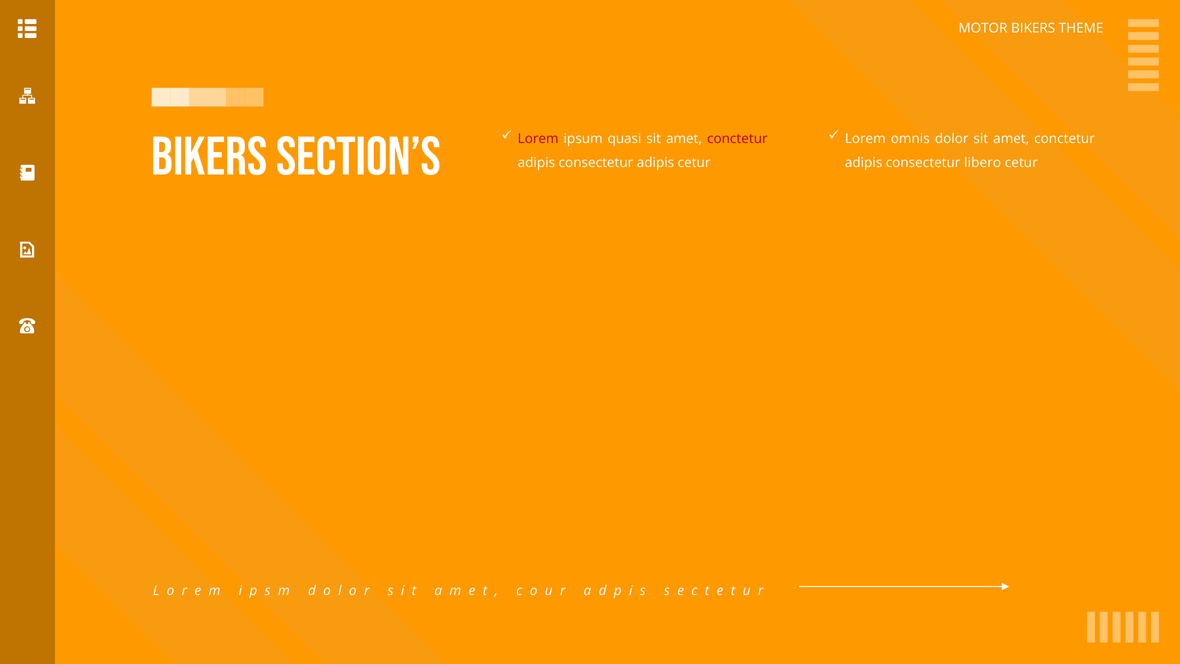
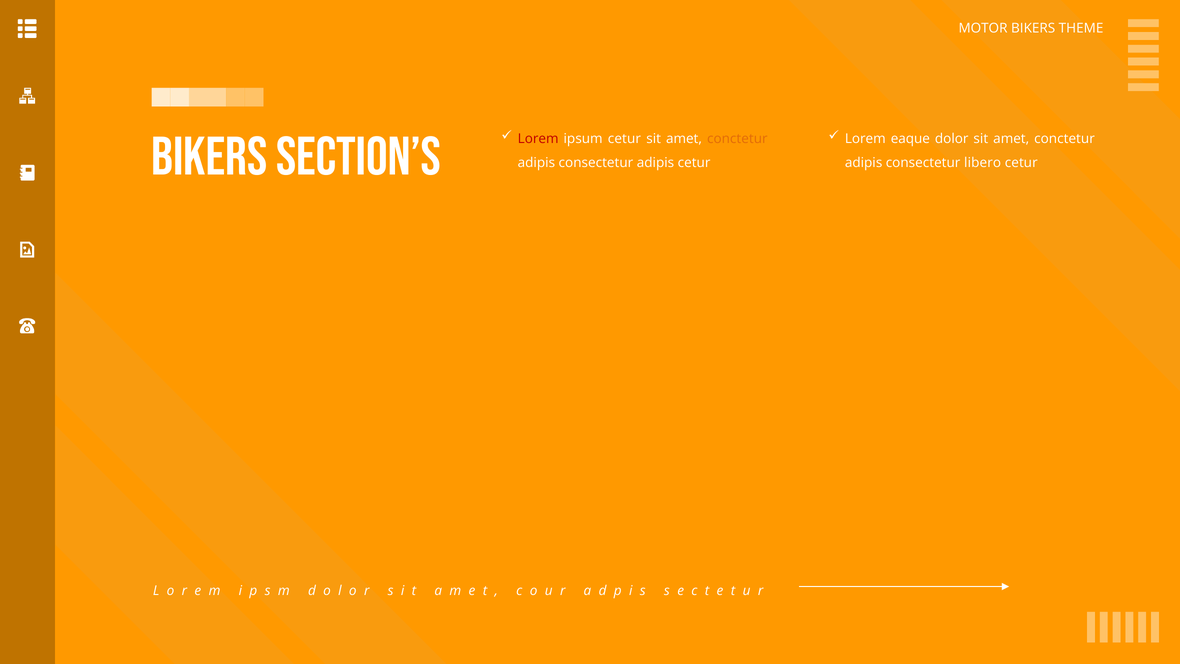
ipsum quasi: quasi -> cetur
conctetur at (737, 138) colour: red -> orange
omnis: omnis -> eaque
